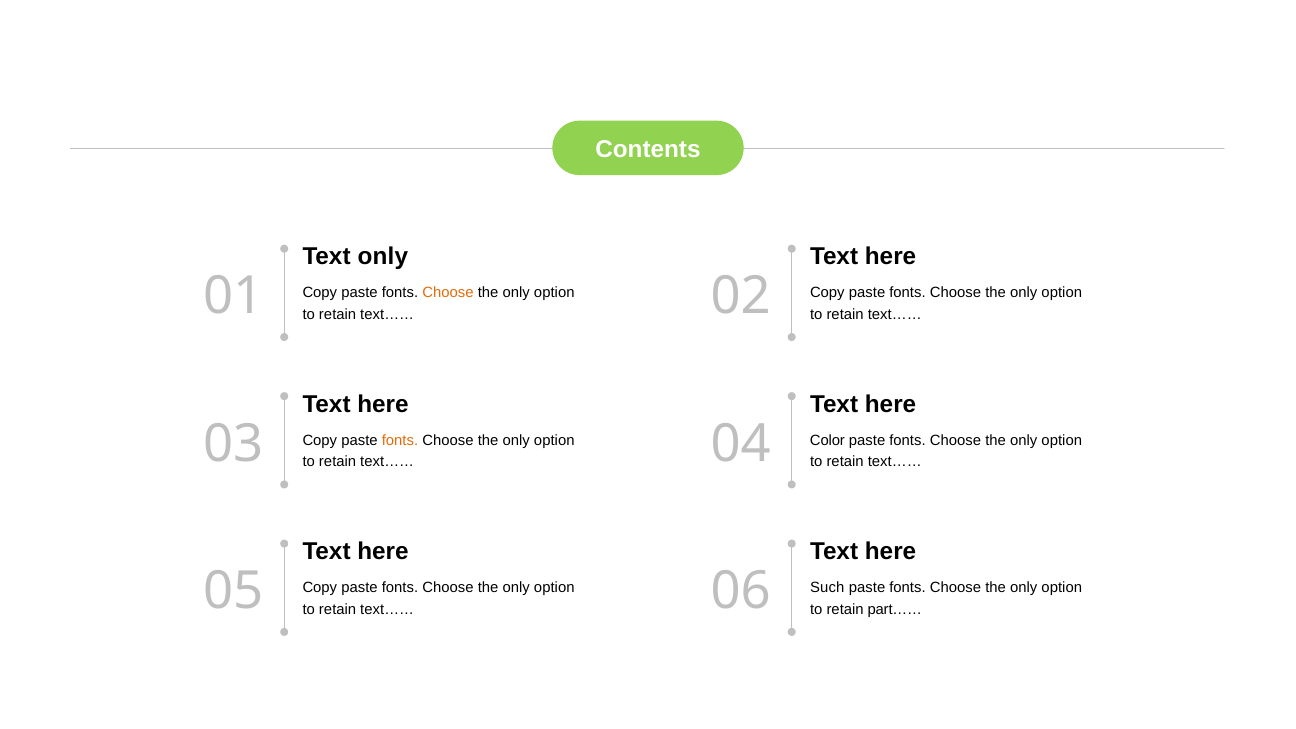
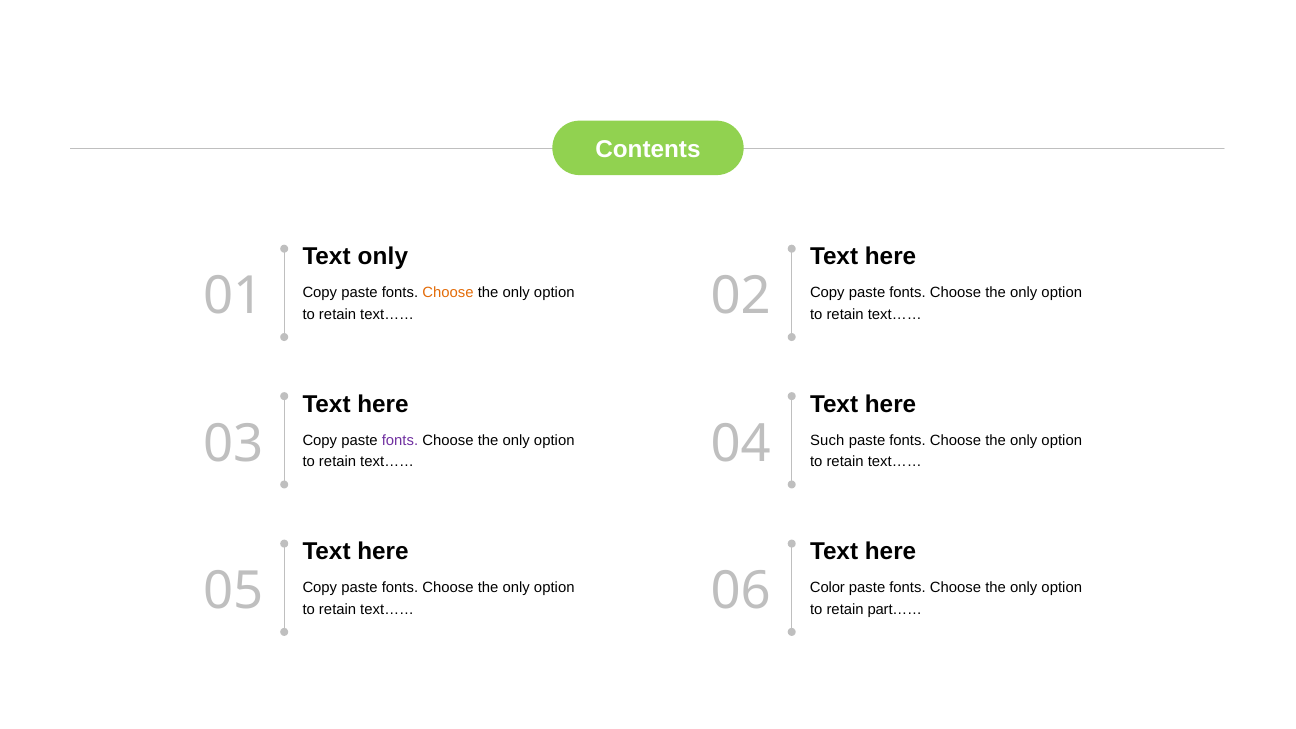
fonts at (400, 440) colour: orange -> purple
Color: Color -> Such
Such: Such -> Color
